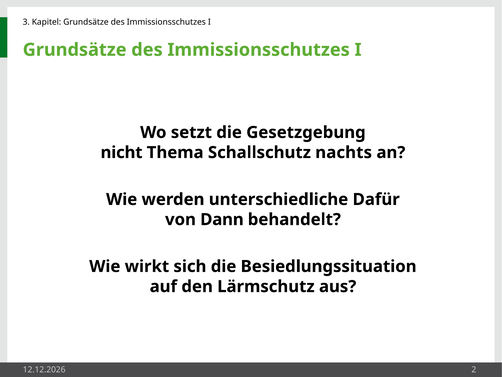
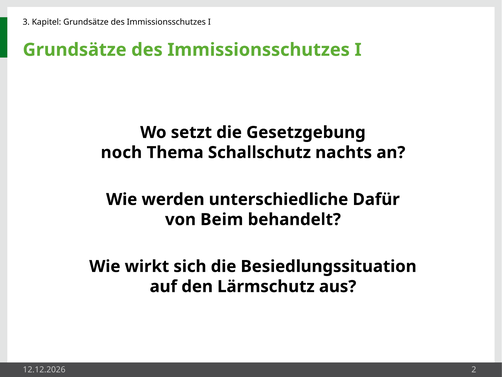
nicht: nicht -> noch
Dann: Dann -> Beim
